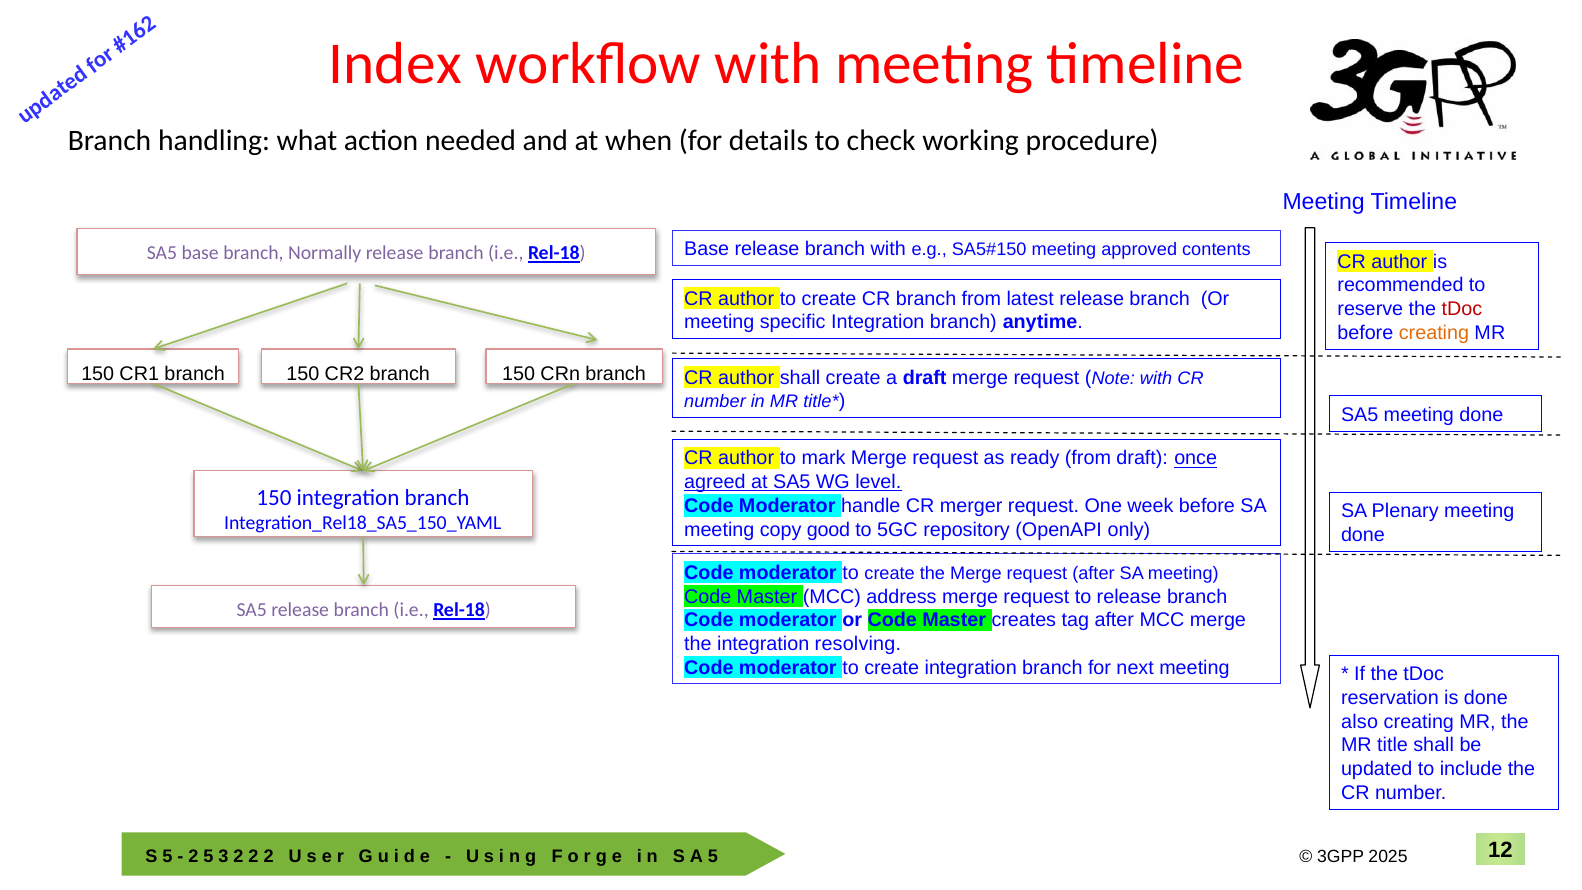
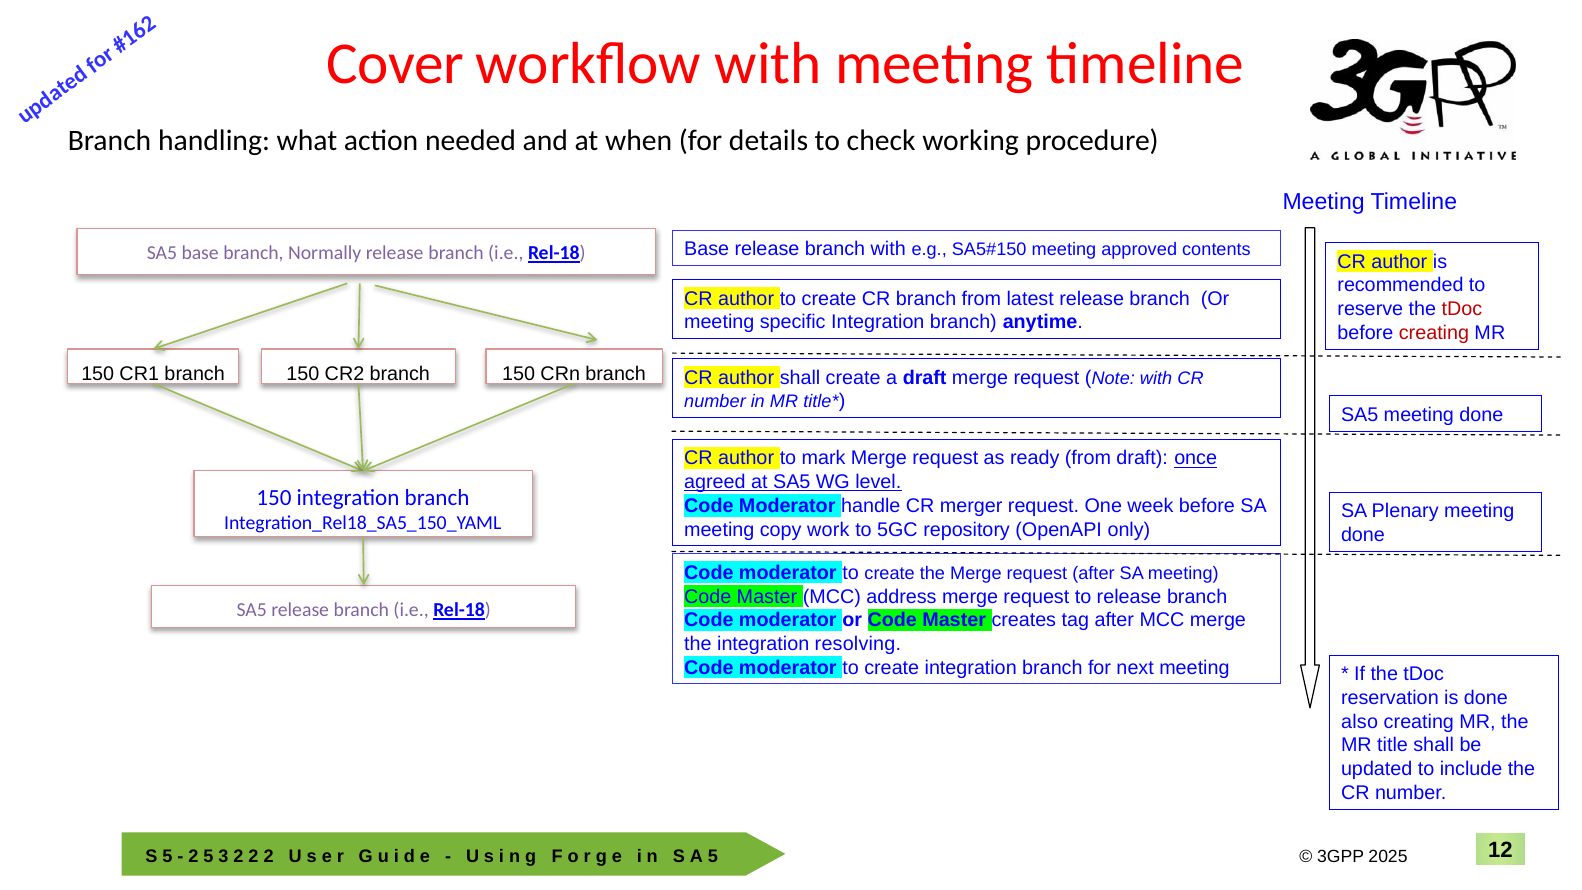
Index: Index -> Cover
creating at (1434, 333) colour: orange -> red
good: good -> work
